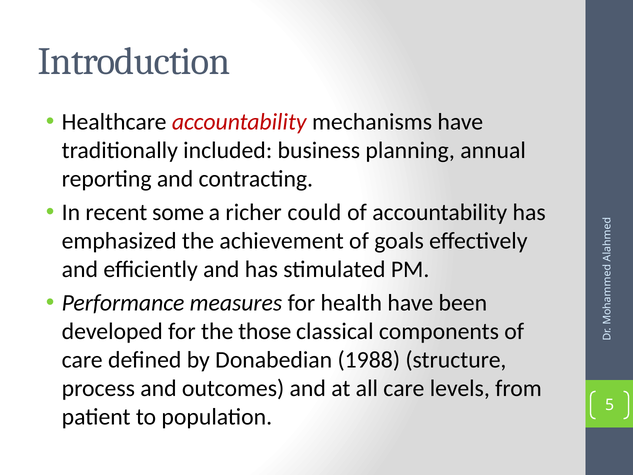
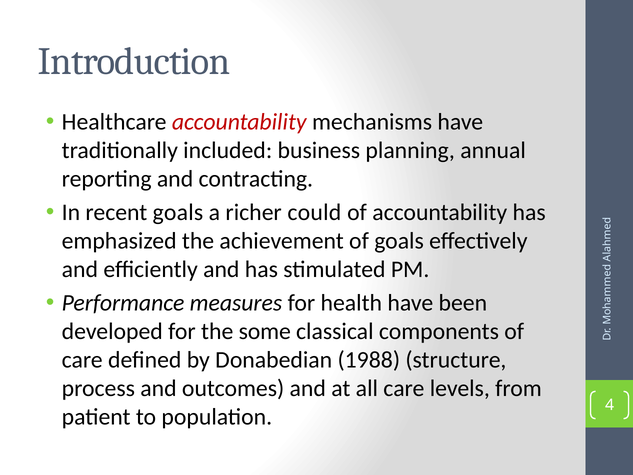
recent some: some -> goals
those: those -> some
5: 5 -> 4
